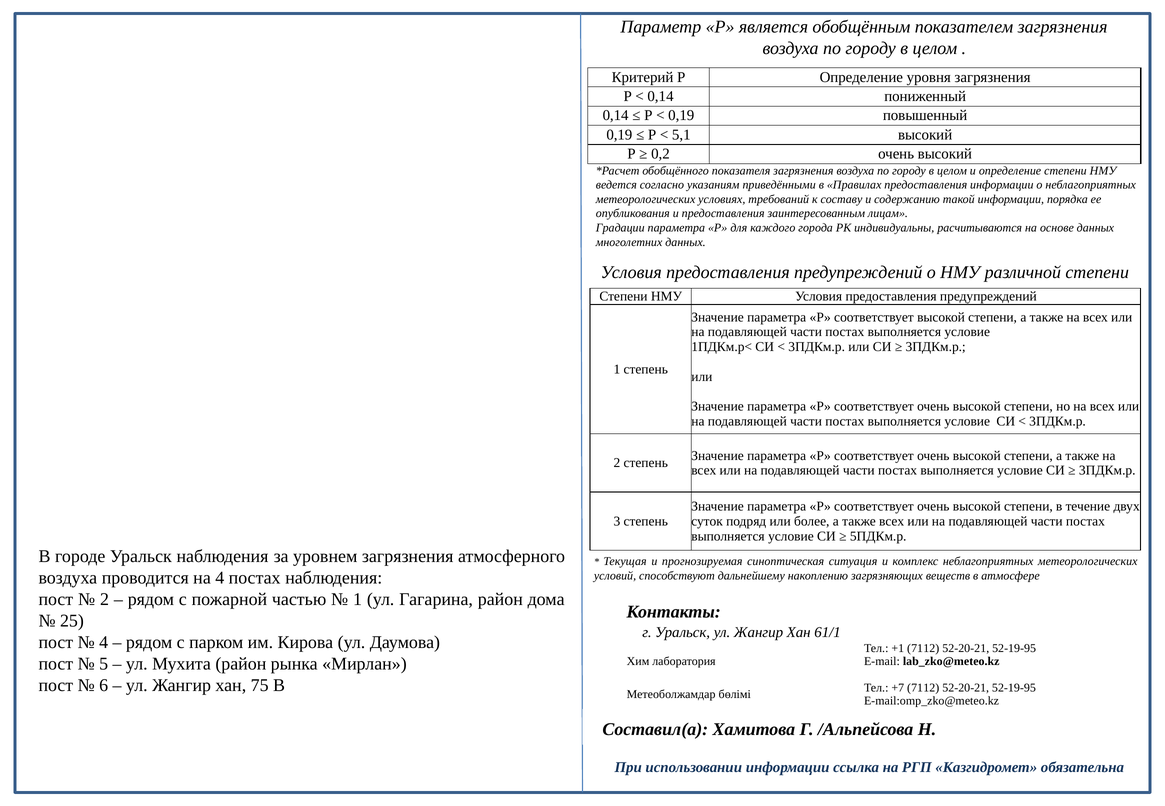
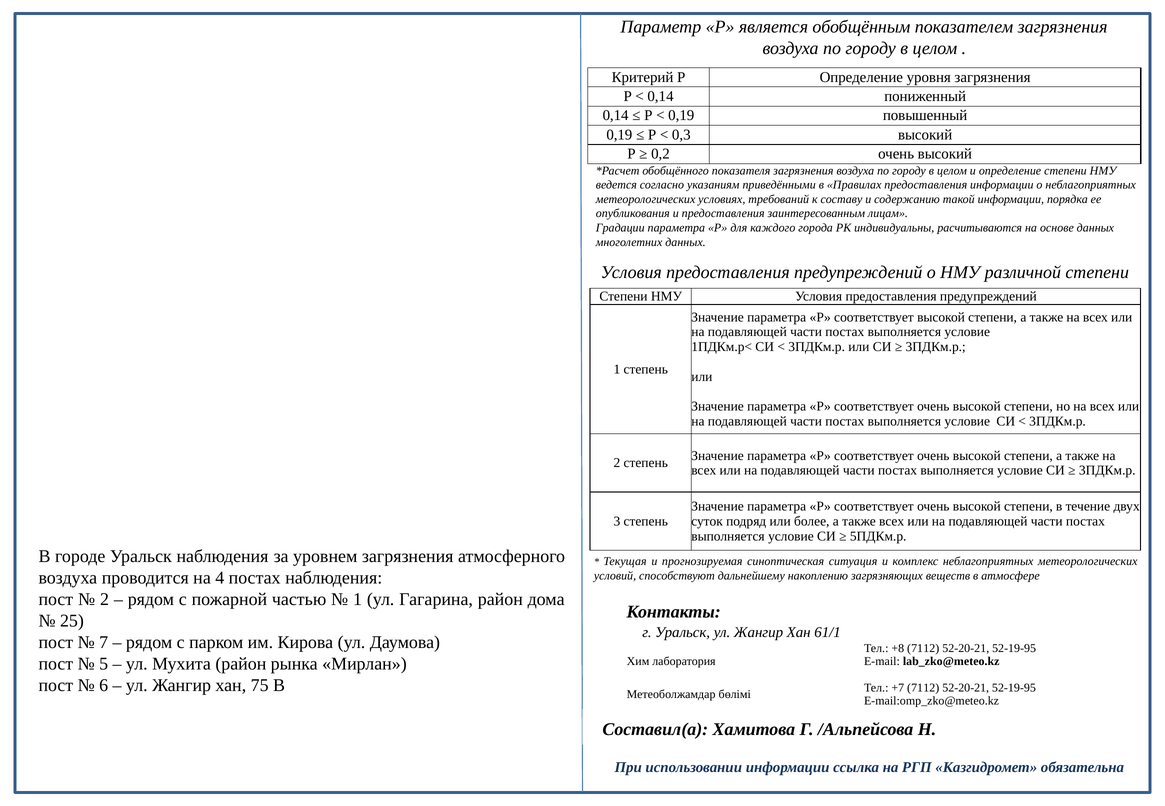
5,1: 5,1 -> 0,3
4 at (104, 643): 4 -> 7
+1: +1 -> +8
